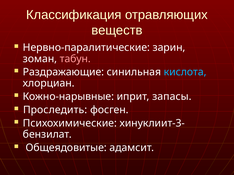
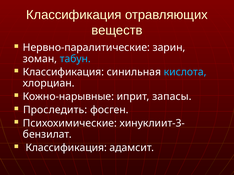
табун colour: pink -> light blue
Раздражающие at (63, 72): Раздражающие -> Классификация
Общеядовитые at (66, 148): Общеядовитые -> Классификация
